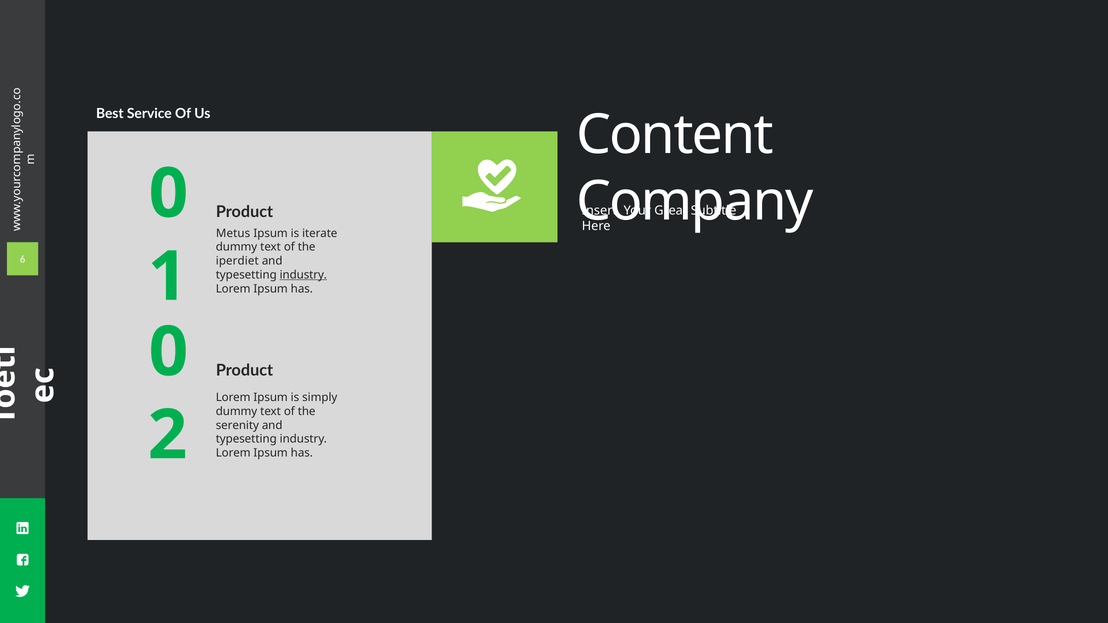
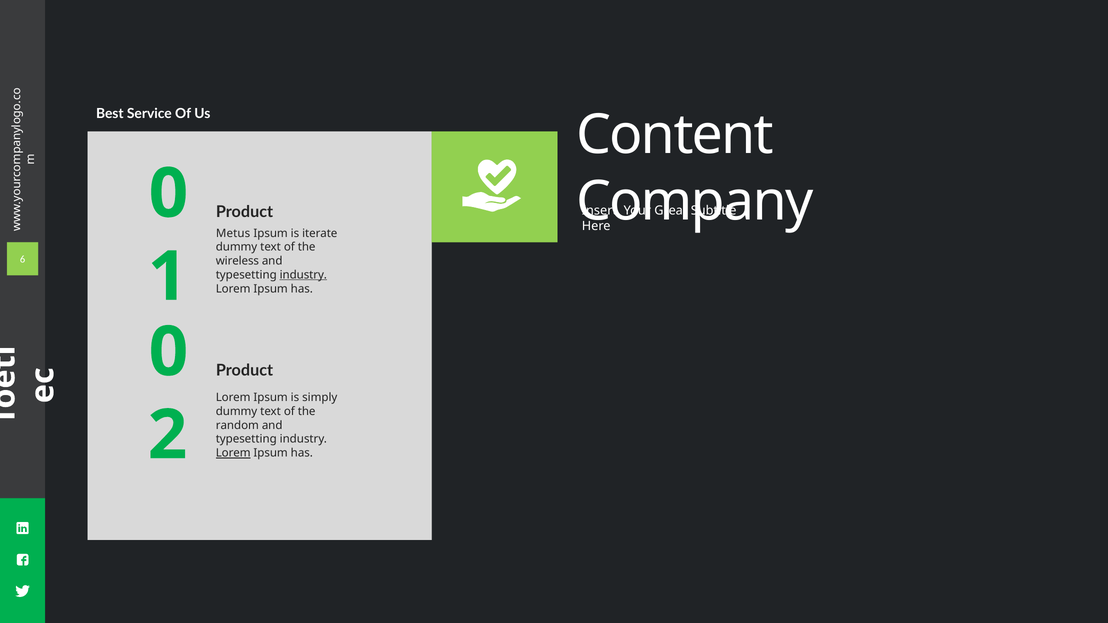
iperdiet: iperdiet -> wireless
serenity: serenity -> random
Lorem at (233, 453) underline: none -> present
